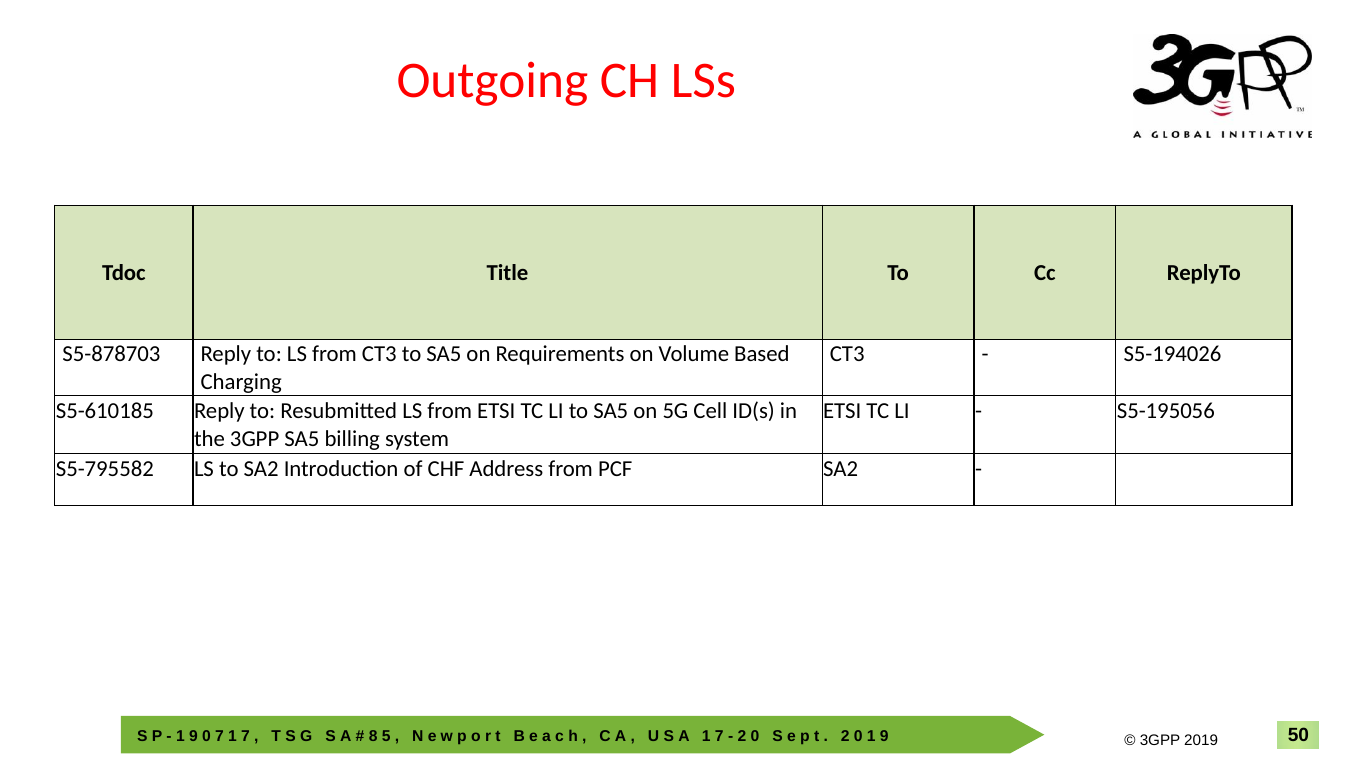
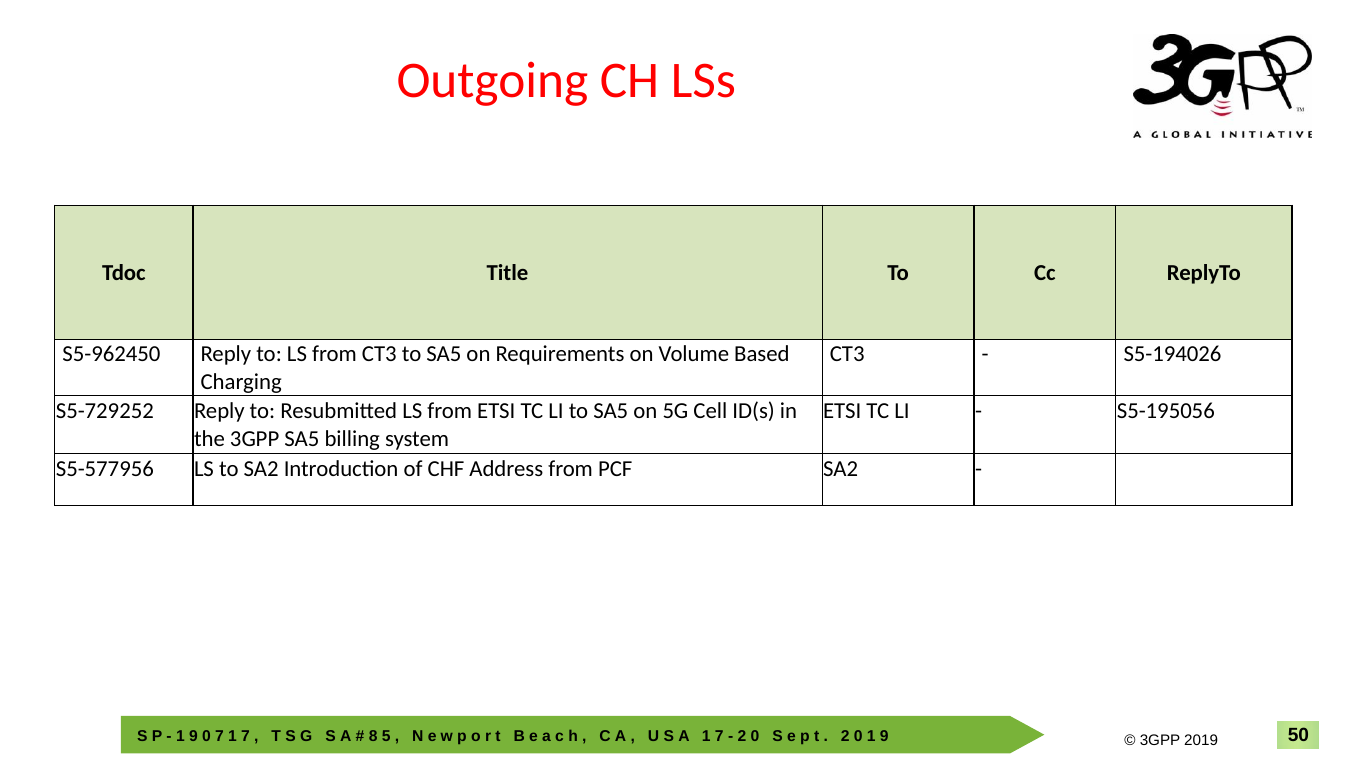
S5-878703: S5-878703 -> S5-962450
S5-610185: S5-610185 -> S5-729252
S5-795582: S5-795582 -> S5-577956
